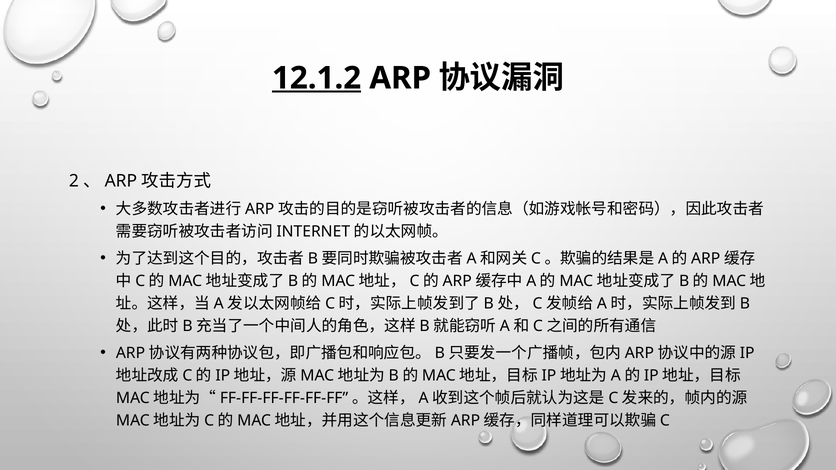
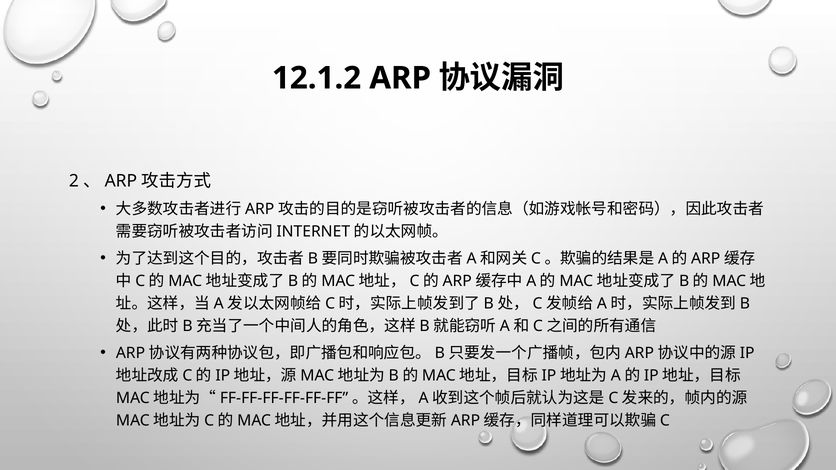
12.1.2 underline: present -> none
